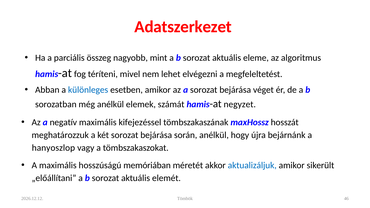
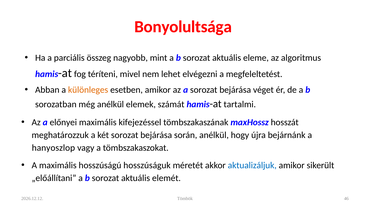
Adatszerkezet: Adatszerkezet -> Bonyolultsága
különleges colour: blue -> orange
negyzet: negyzet -> tartalmi
negatív: negatív -> előnyei
memóriában: memóriában -> hosszúságuk
